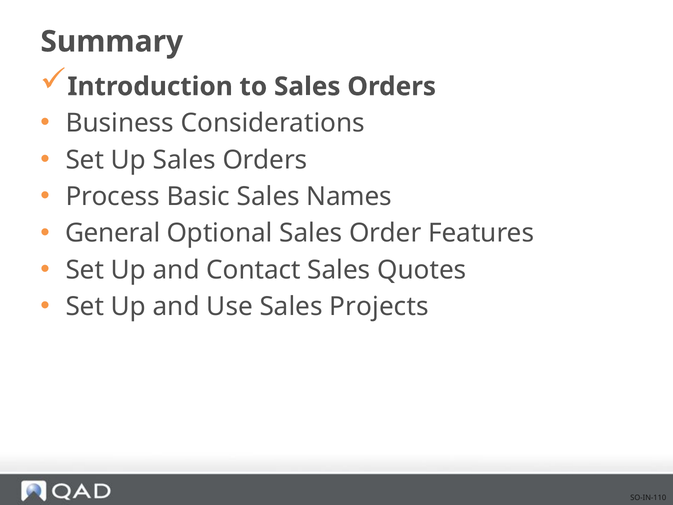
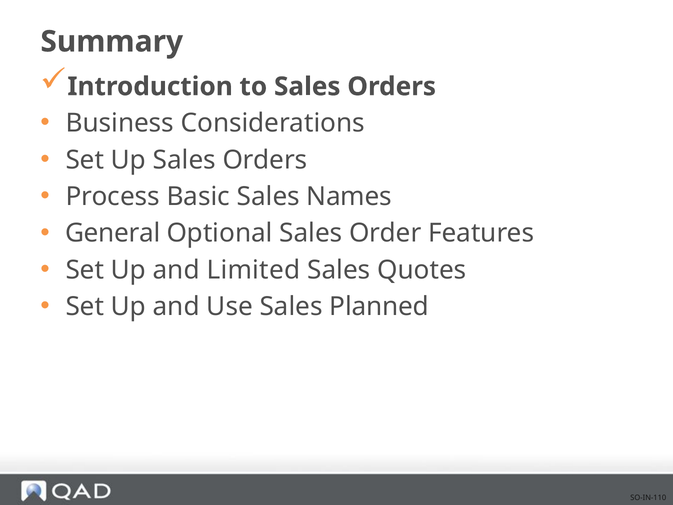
Contact: Contact -> Limited
Projects: Projects -> Planned
